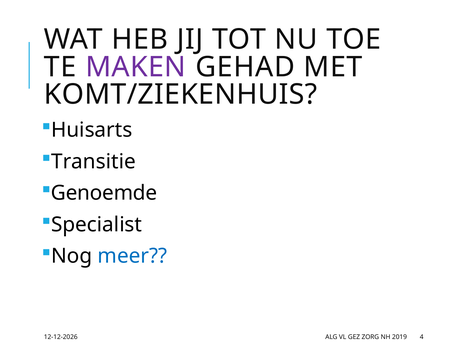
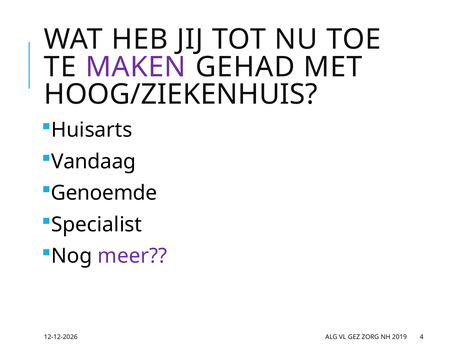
KOMT/ZIEKENHUIS: KOMT/ZIEKENHUIS -> HOOG/ZIEKENHUIS
Transitie: Transitie -> Vandaag
meer colour: blue -> purple
